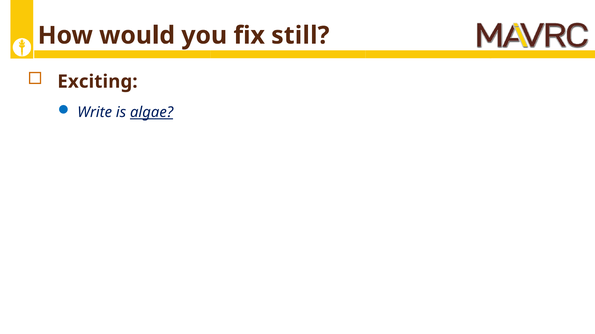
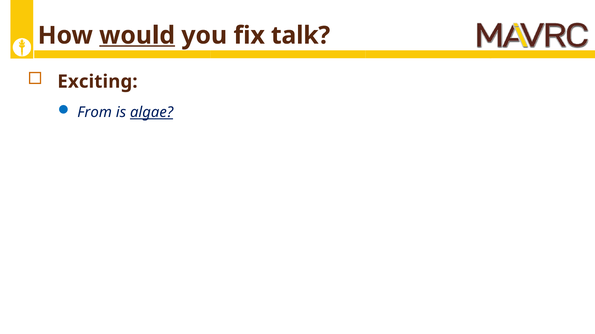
would underline: none -> present
still: still -> talk
Write: Write -> From
